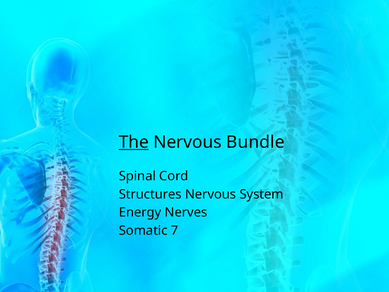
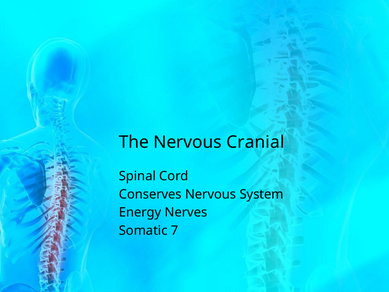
The underline: present -> none
Bundle: Bundle -> Cranial
Structures: Structures -> Conserves
